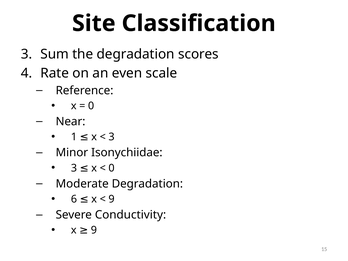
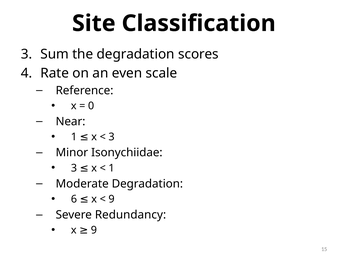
0 at (112, 168): 0 -> 1
Conductivity: Conductivity -> Redundancy
